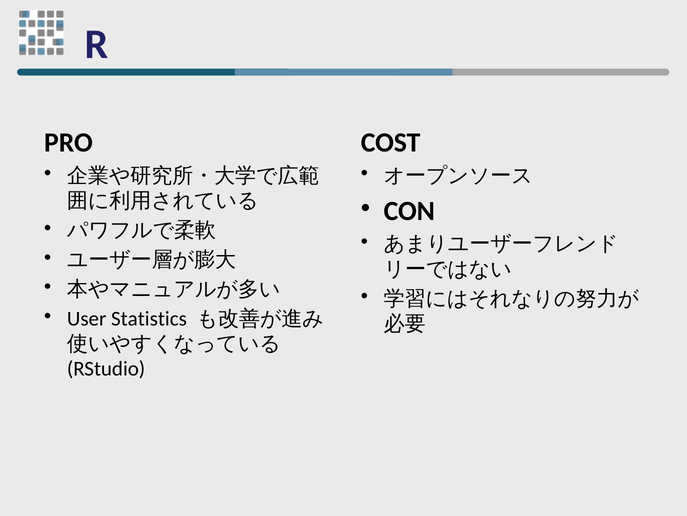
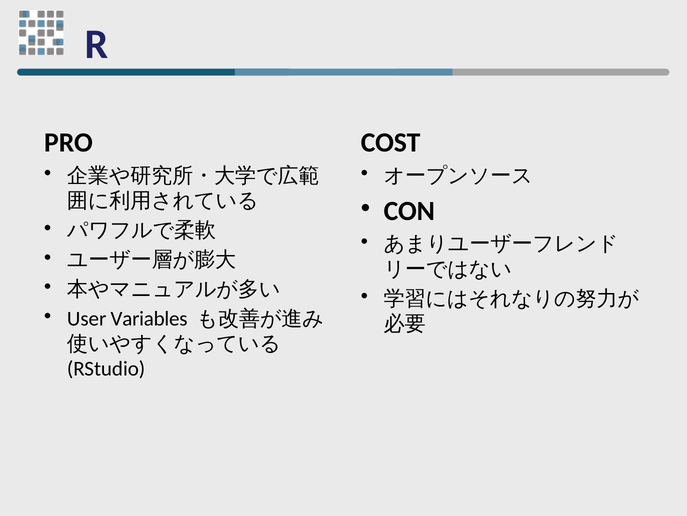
Statistics: Statistics -> Variables
